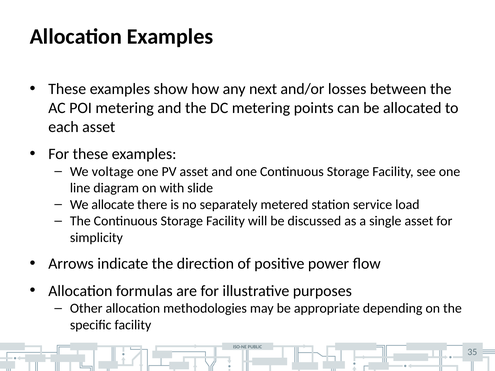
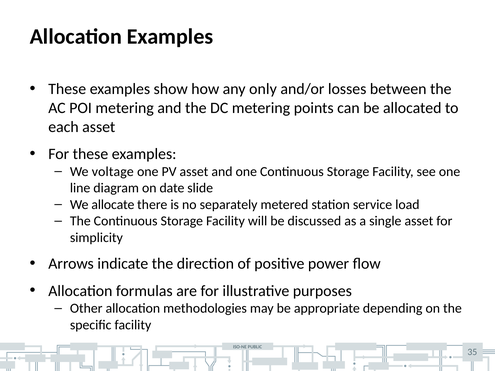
next: next -> only
with: with -> date
